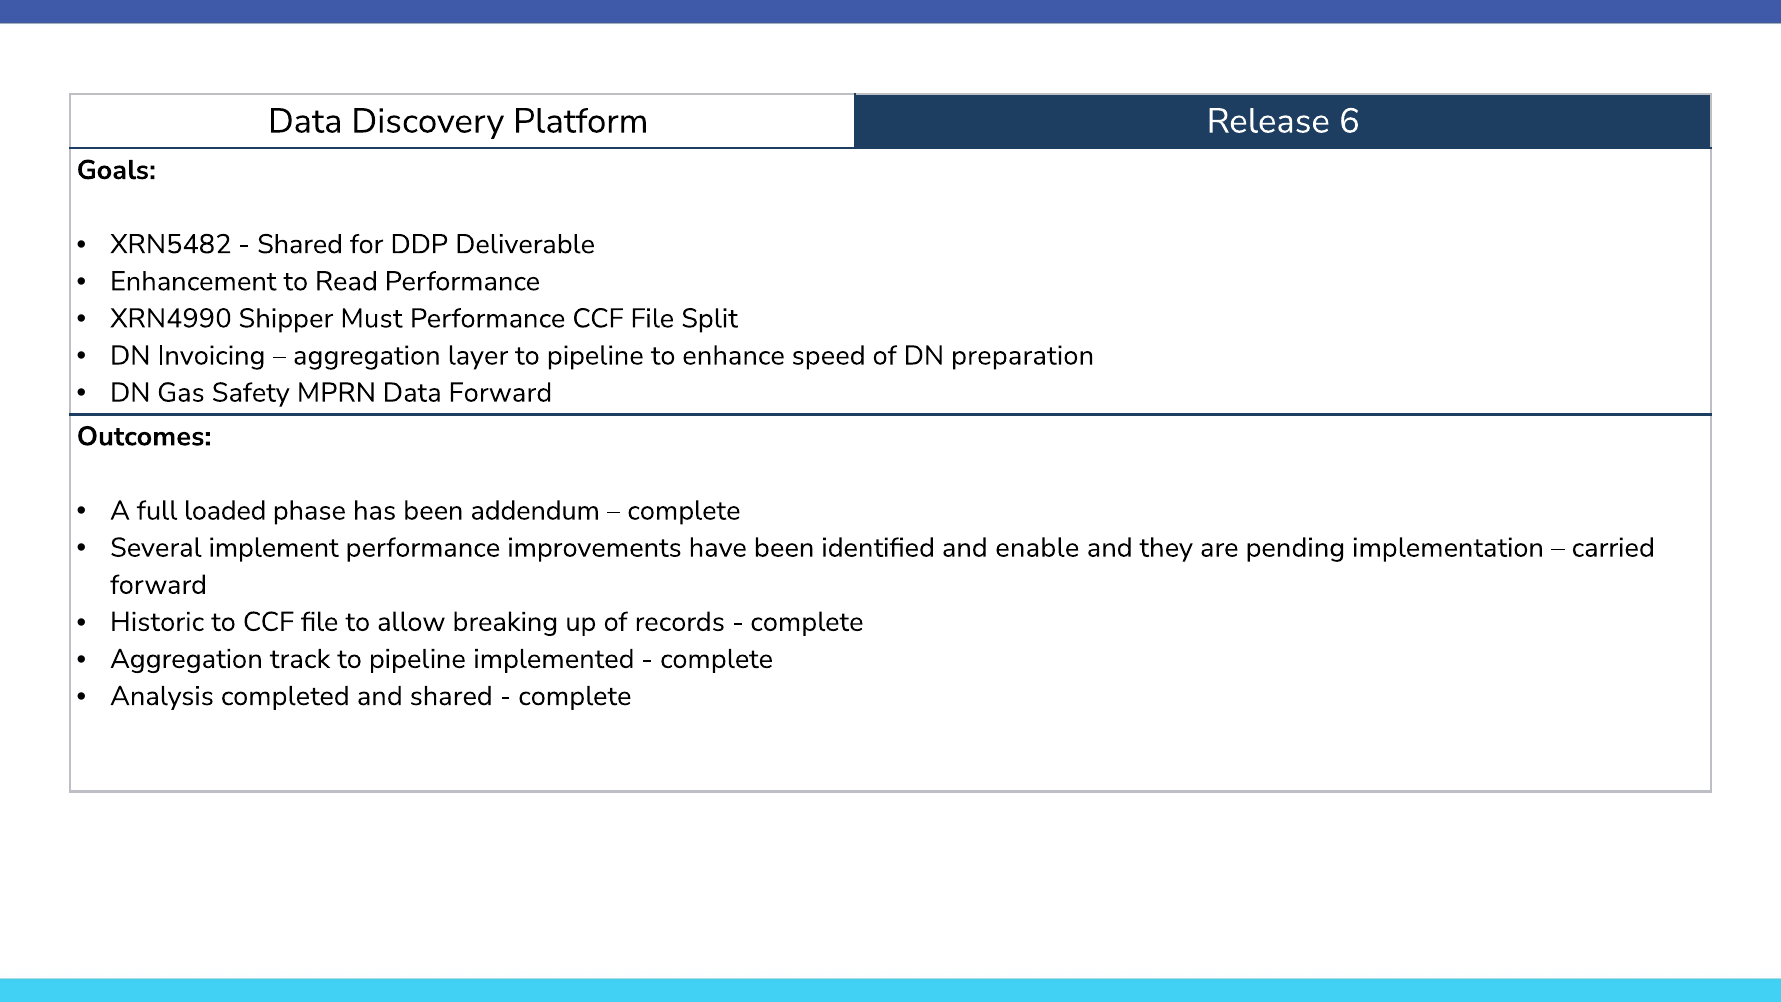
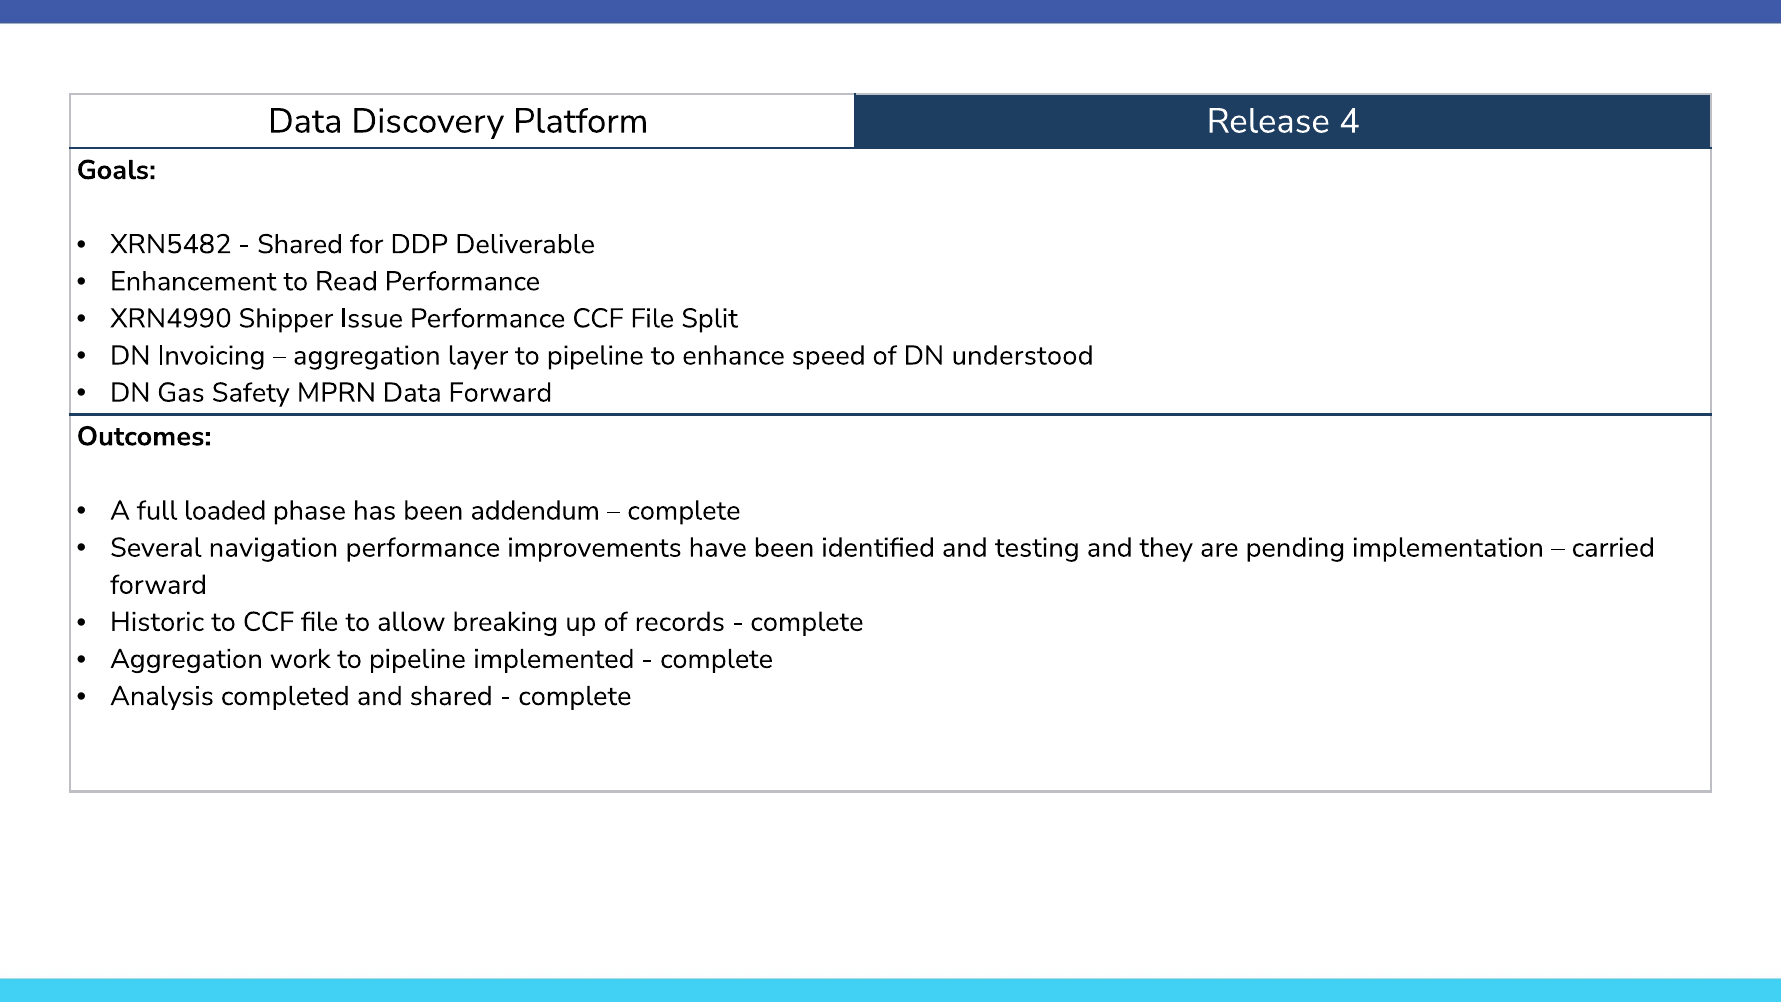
6: 6 -> 4
Must: Must -> Issue
preparation: preparation -> understood
implement: implement -> navigation
enable: enable -> testing
track: track -> work
